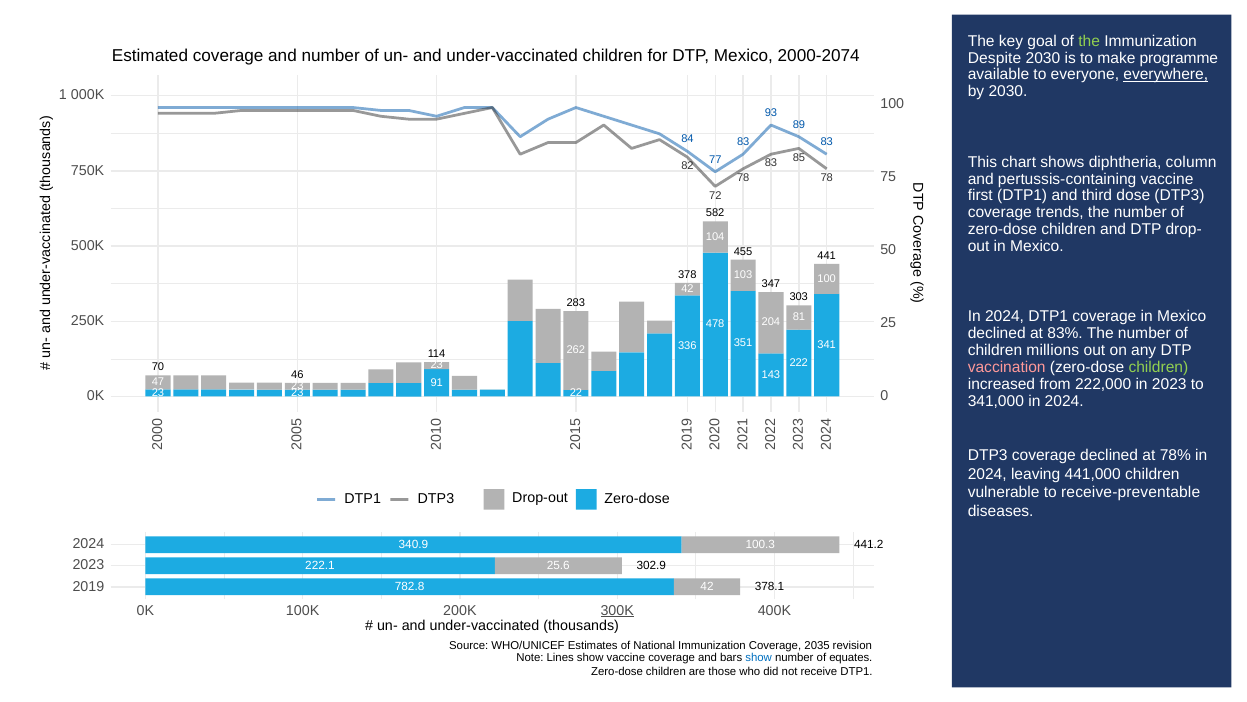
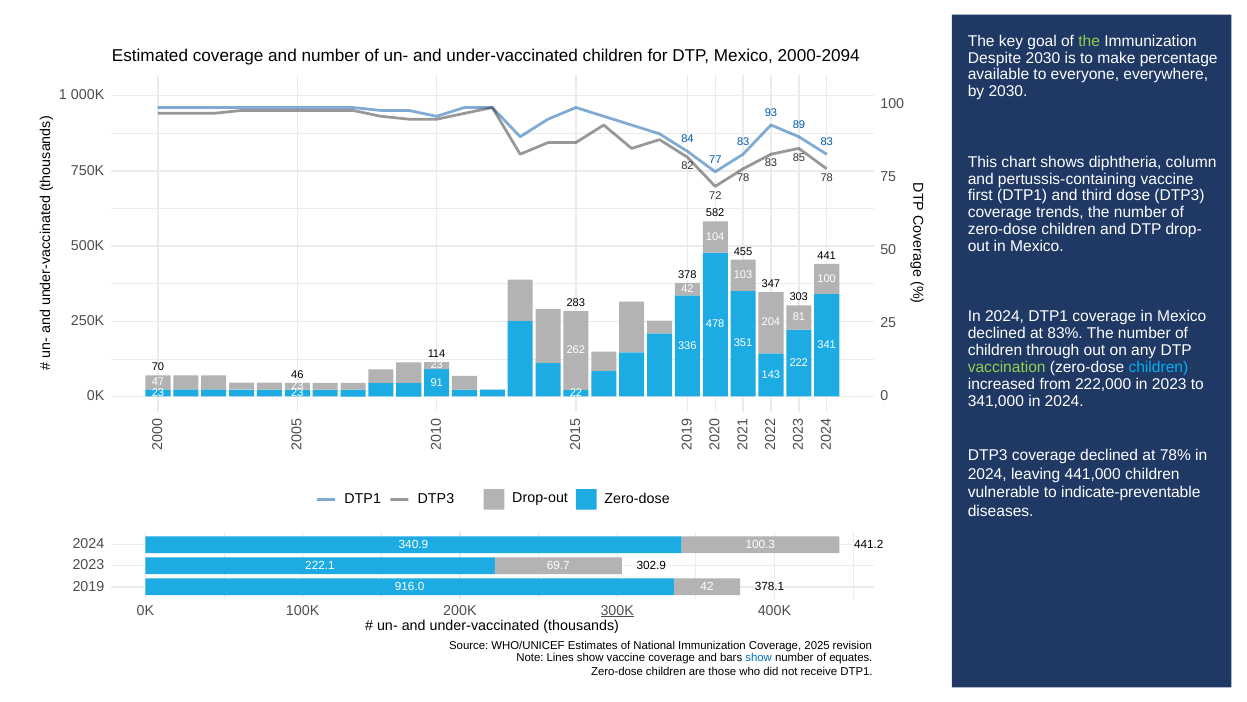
2000-2074: 2000-2074 -> 2000-2094
programme: programme -> percentage
everywhere underline: present -> none
millions: millions -> through
vaccination colour: pink -> light green
children at (1158, 367) colour: light green -> light blue
receive-preventable: receive-preventable -> indicate-preventable
25.6: 25.6 -> 69.7
782.8: 782.8 -> 916.0
2035: 2035 -> 2025
